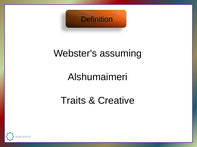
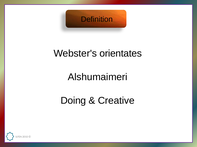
assuming: assuming -> orientates
Traits: Traits -> Doing
